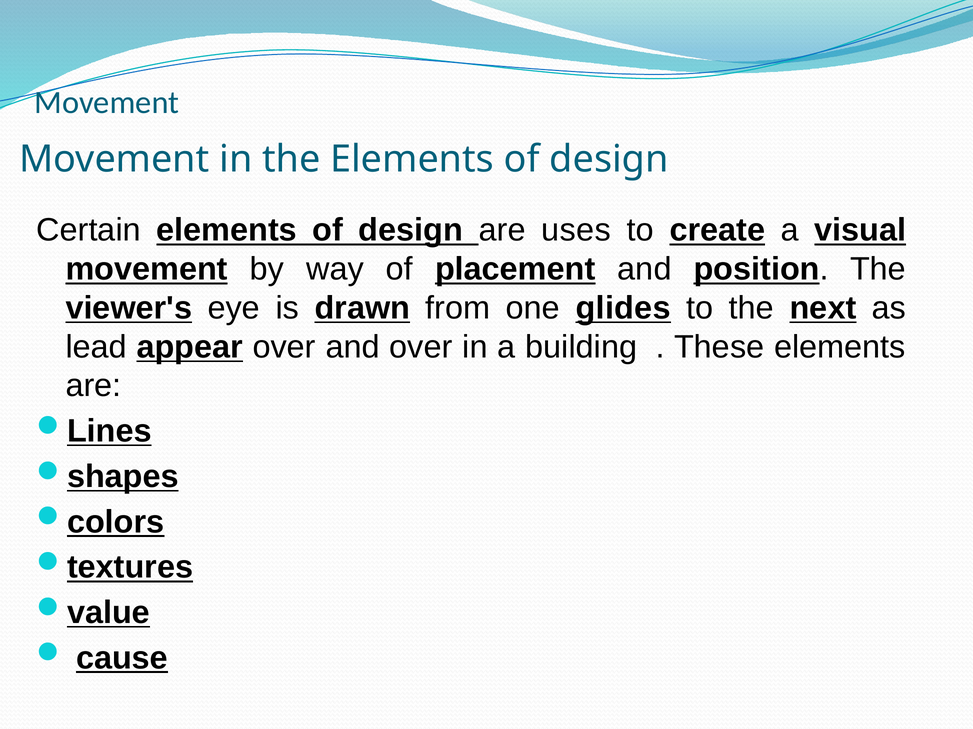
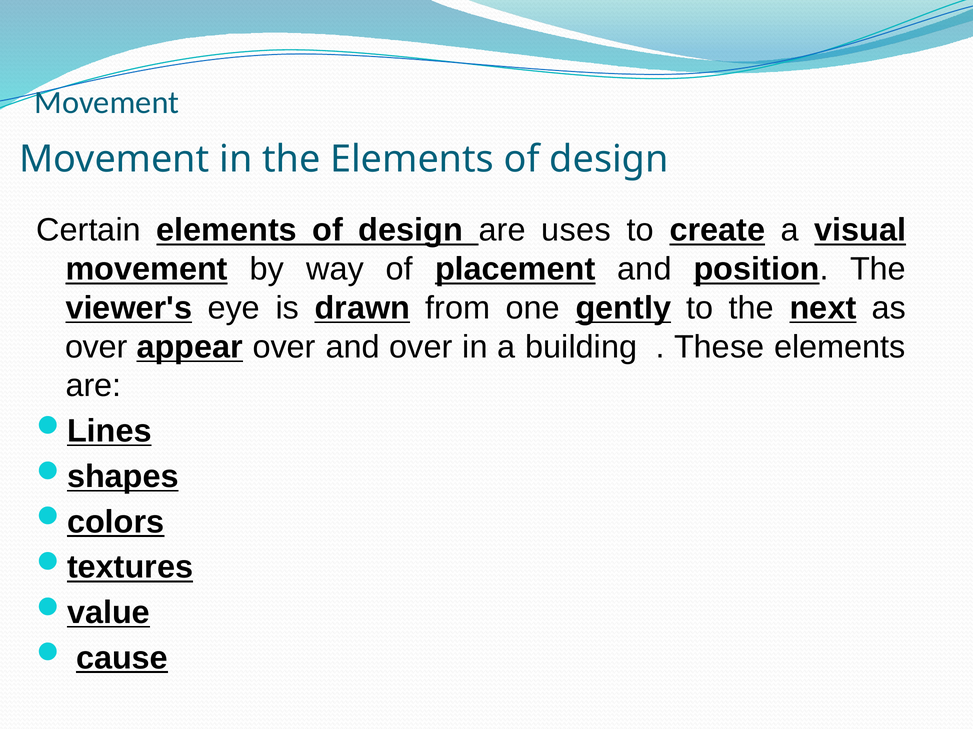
glides: glides -> gently
lead at (96, 347): lead -> over
